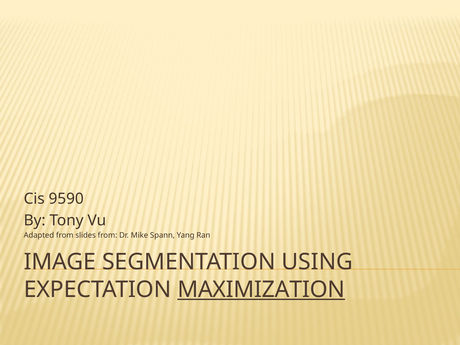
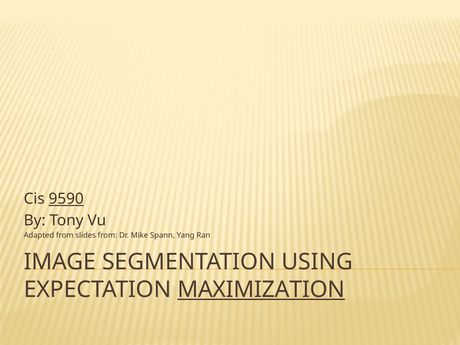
9590 underline: none -> present
